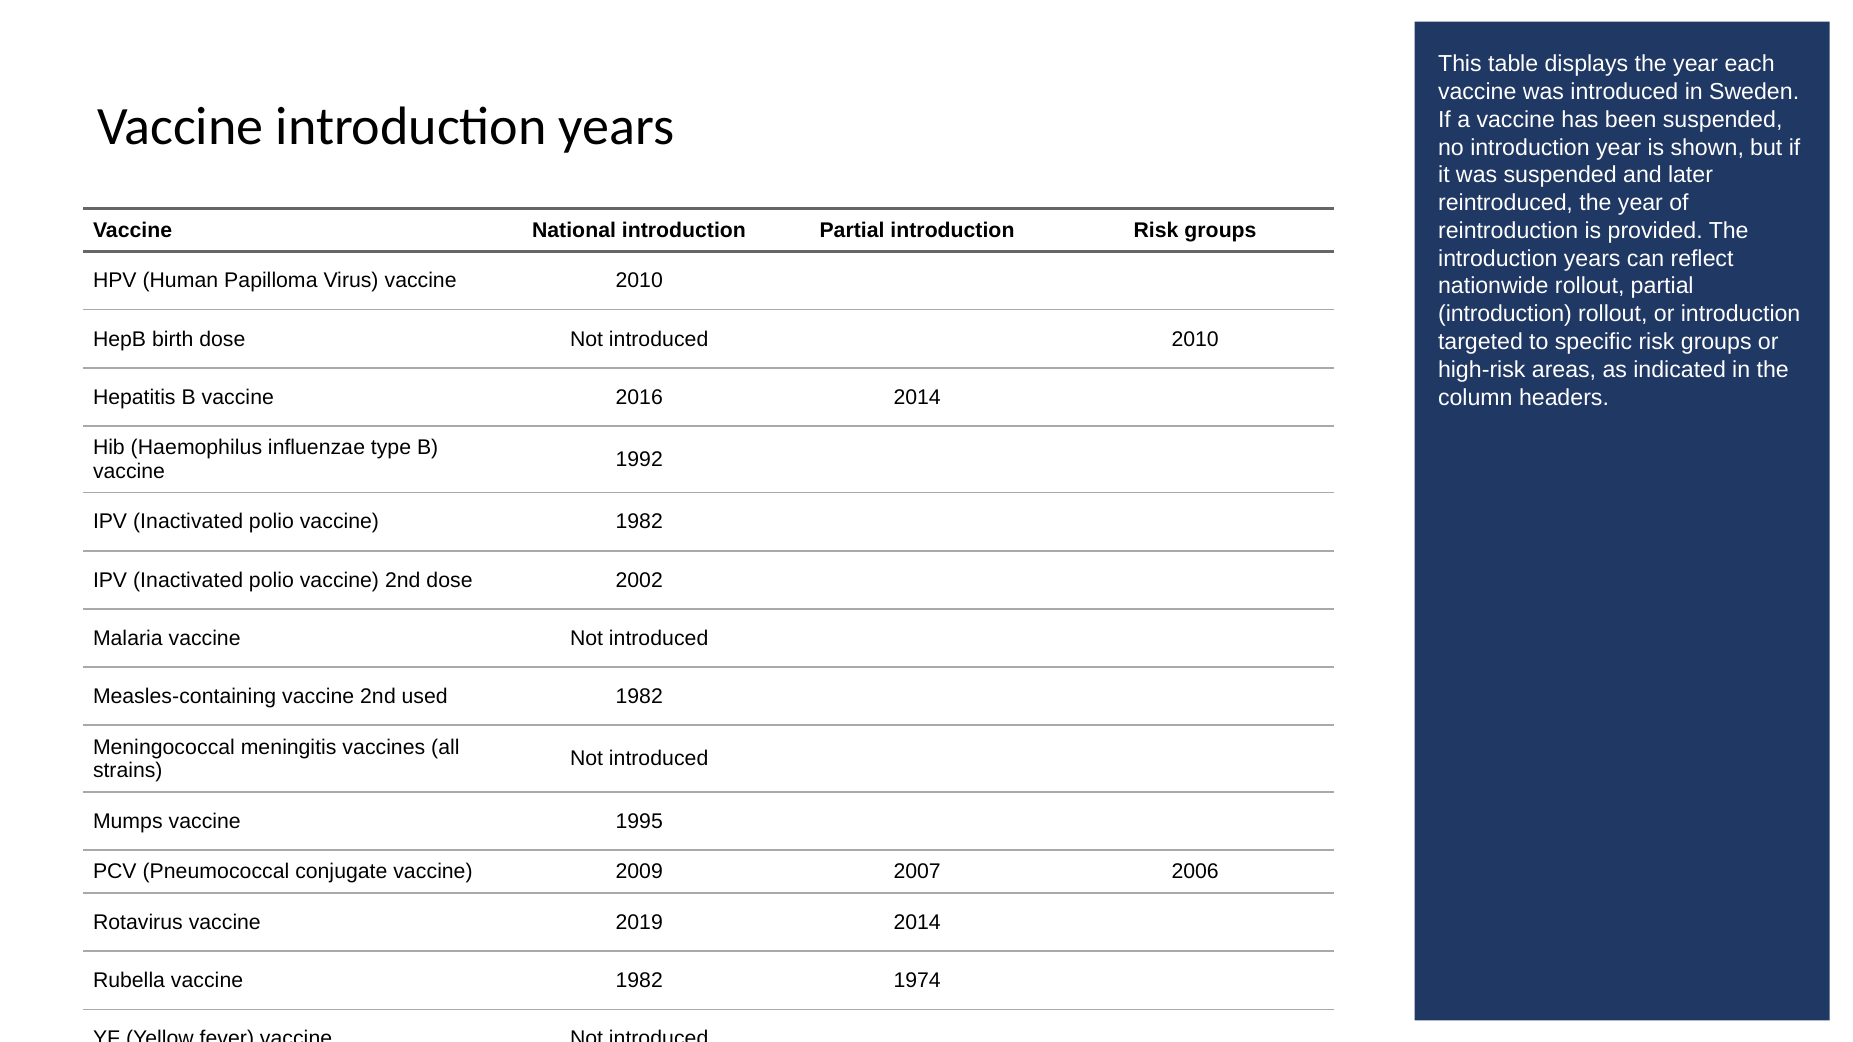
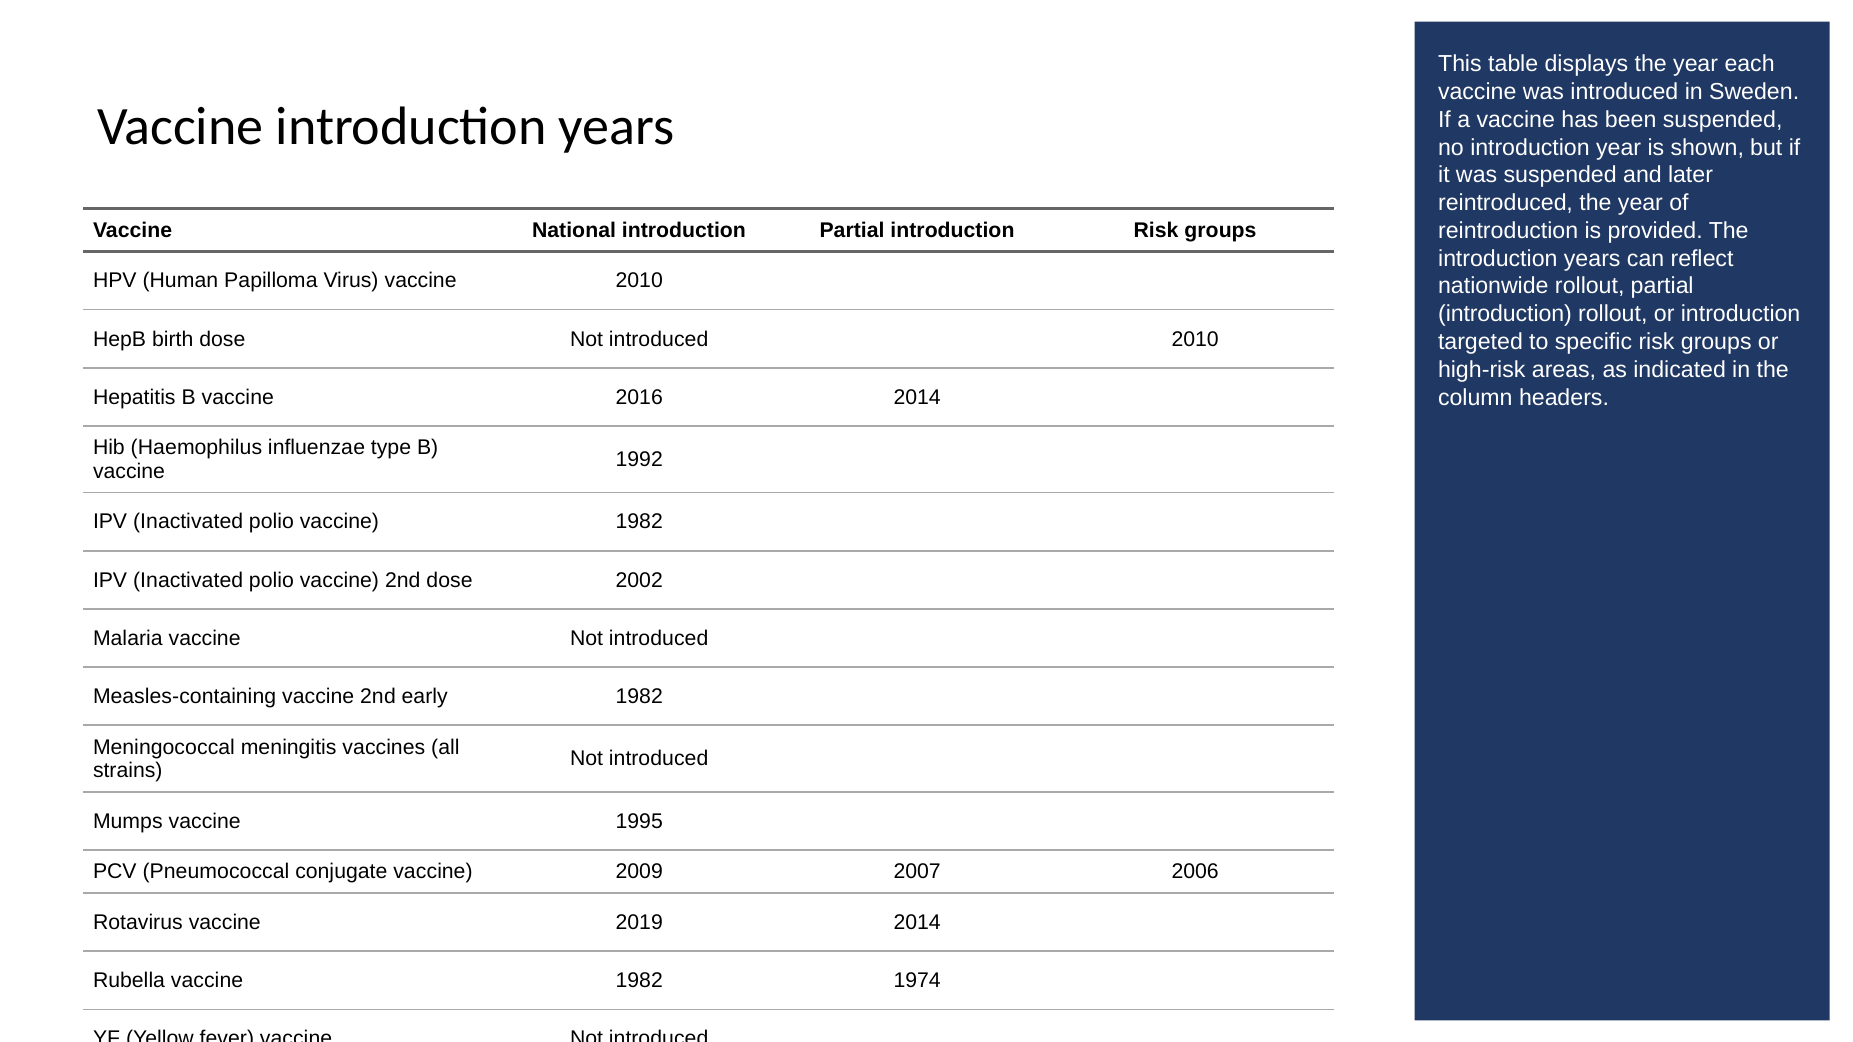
used: used -> early
